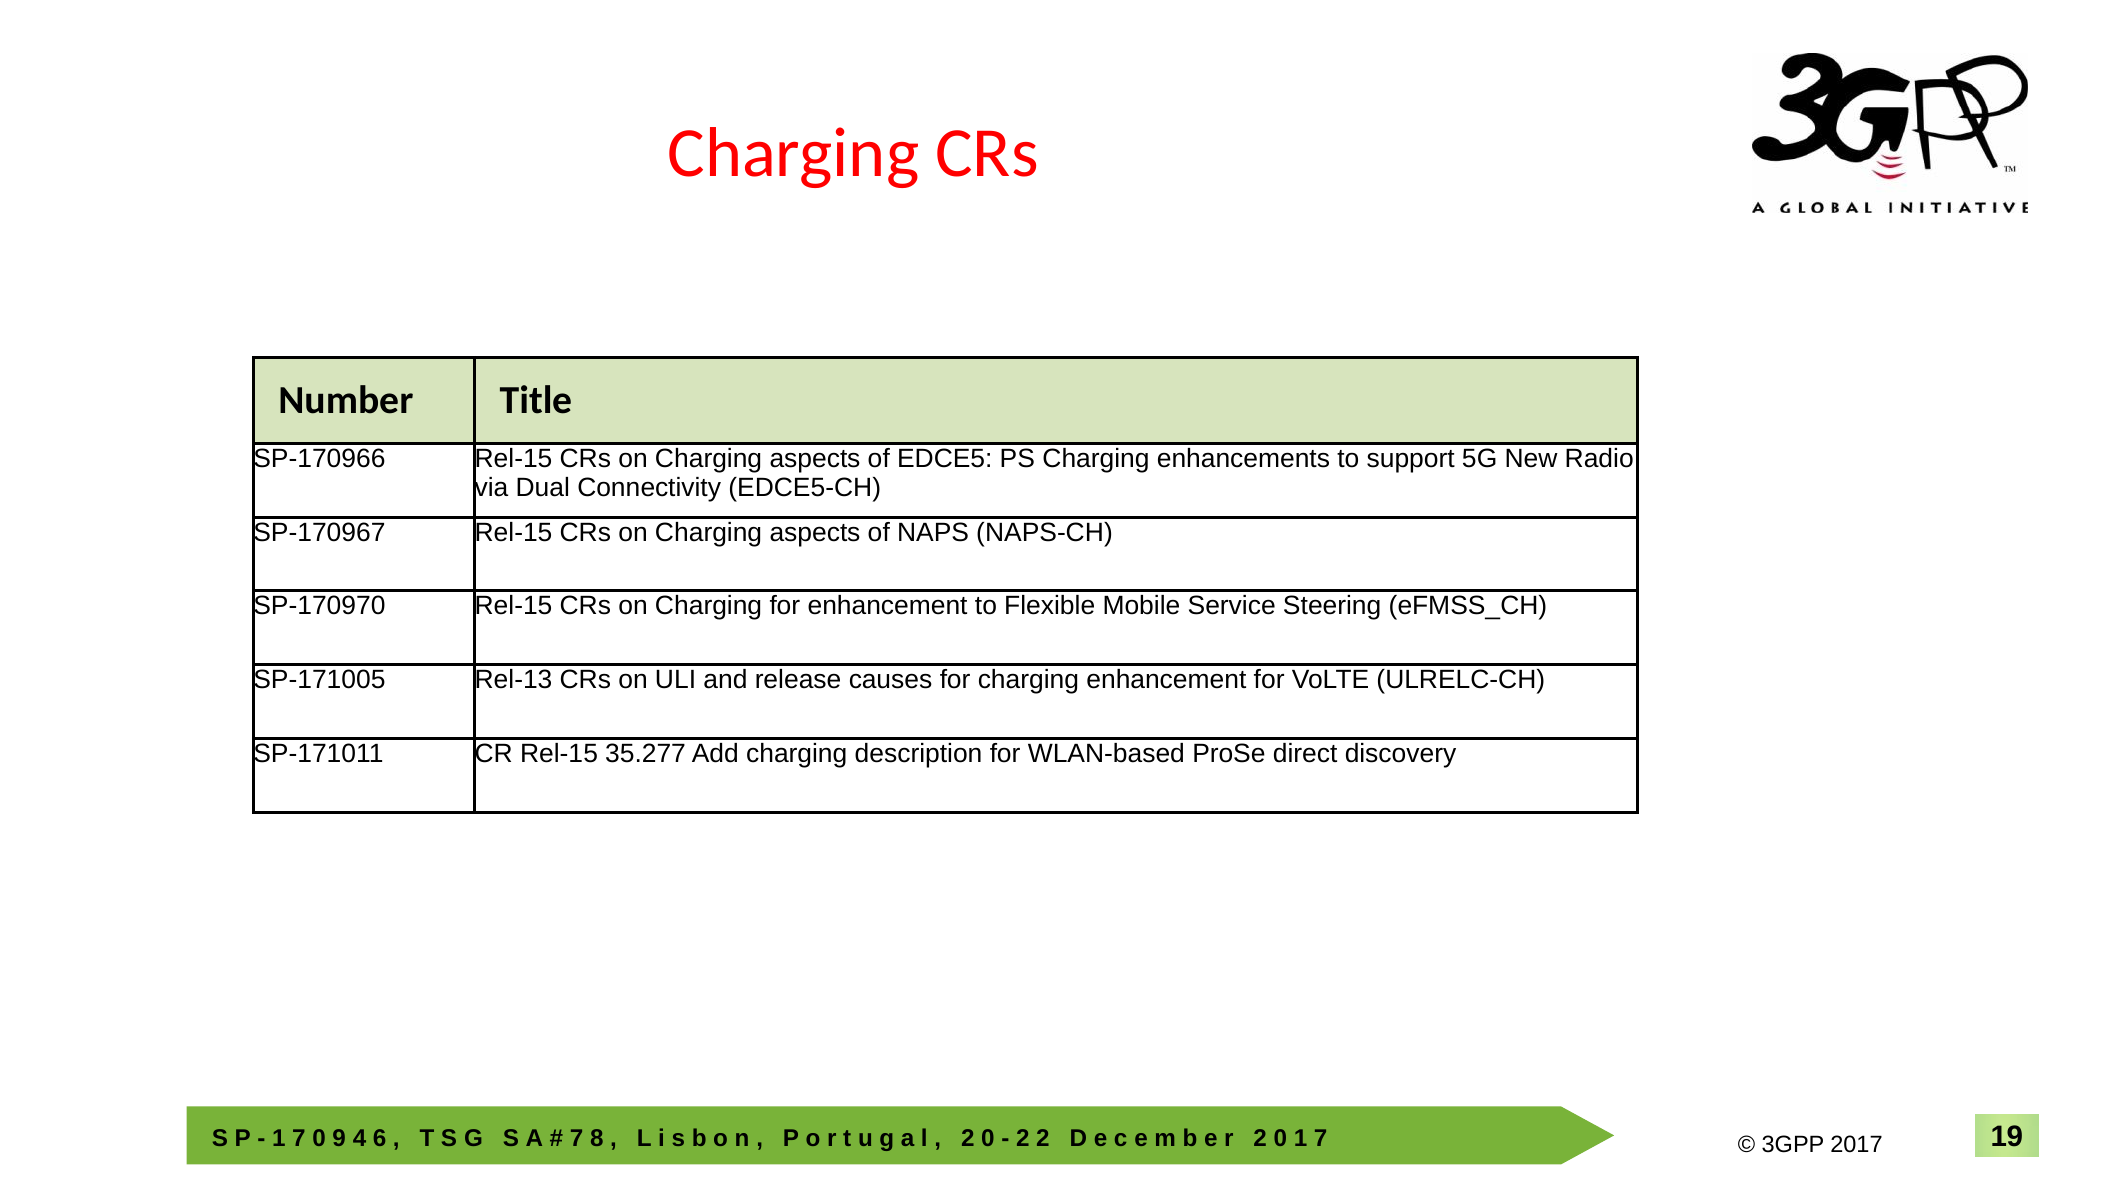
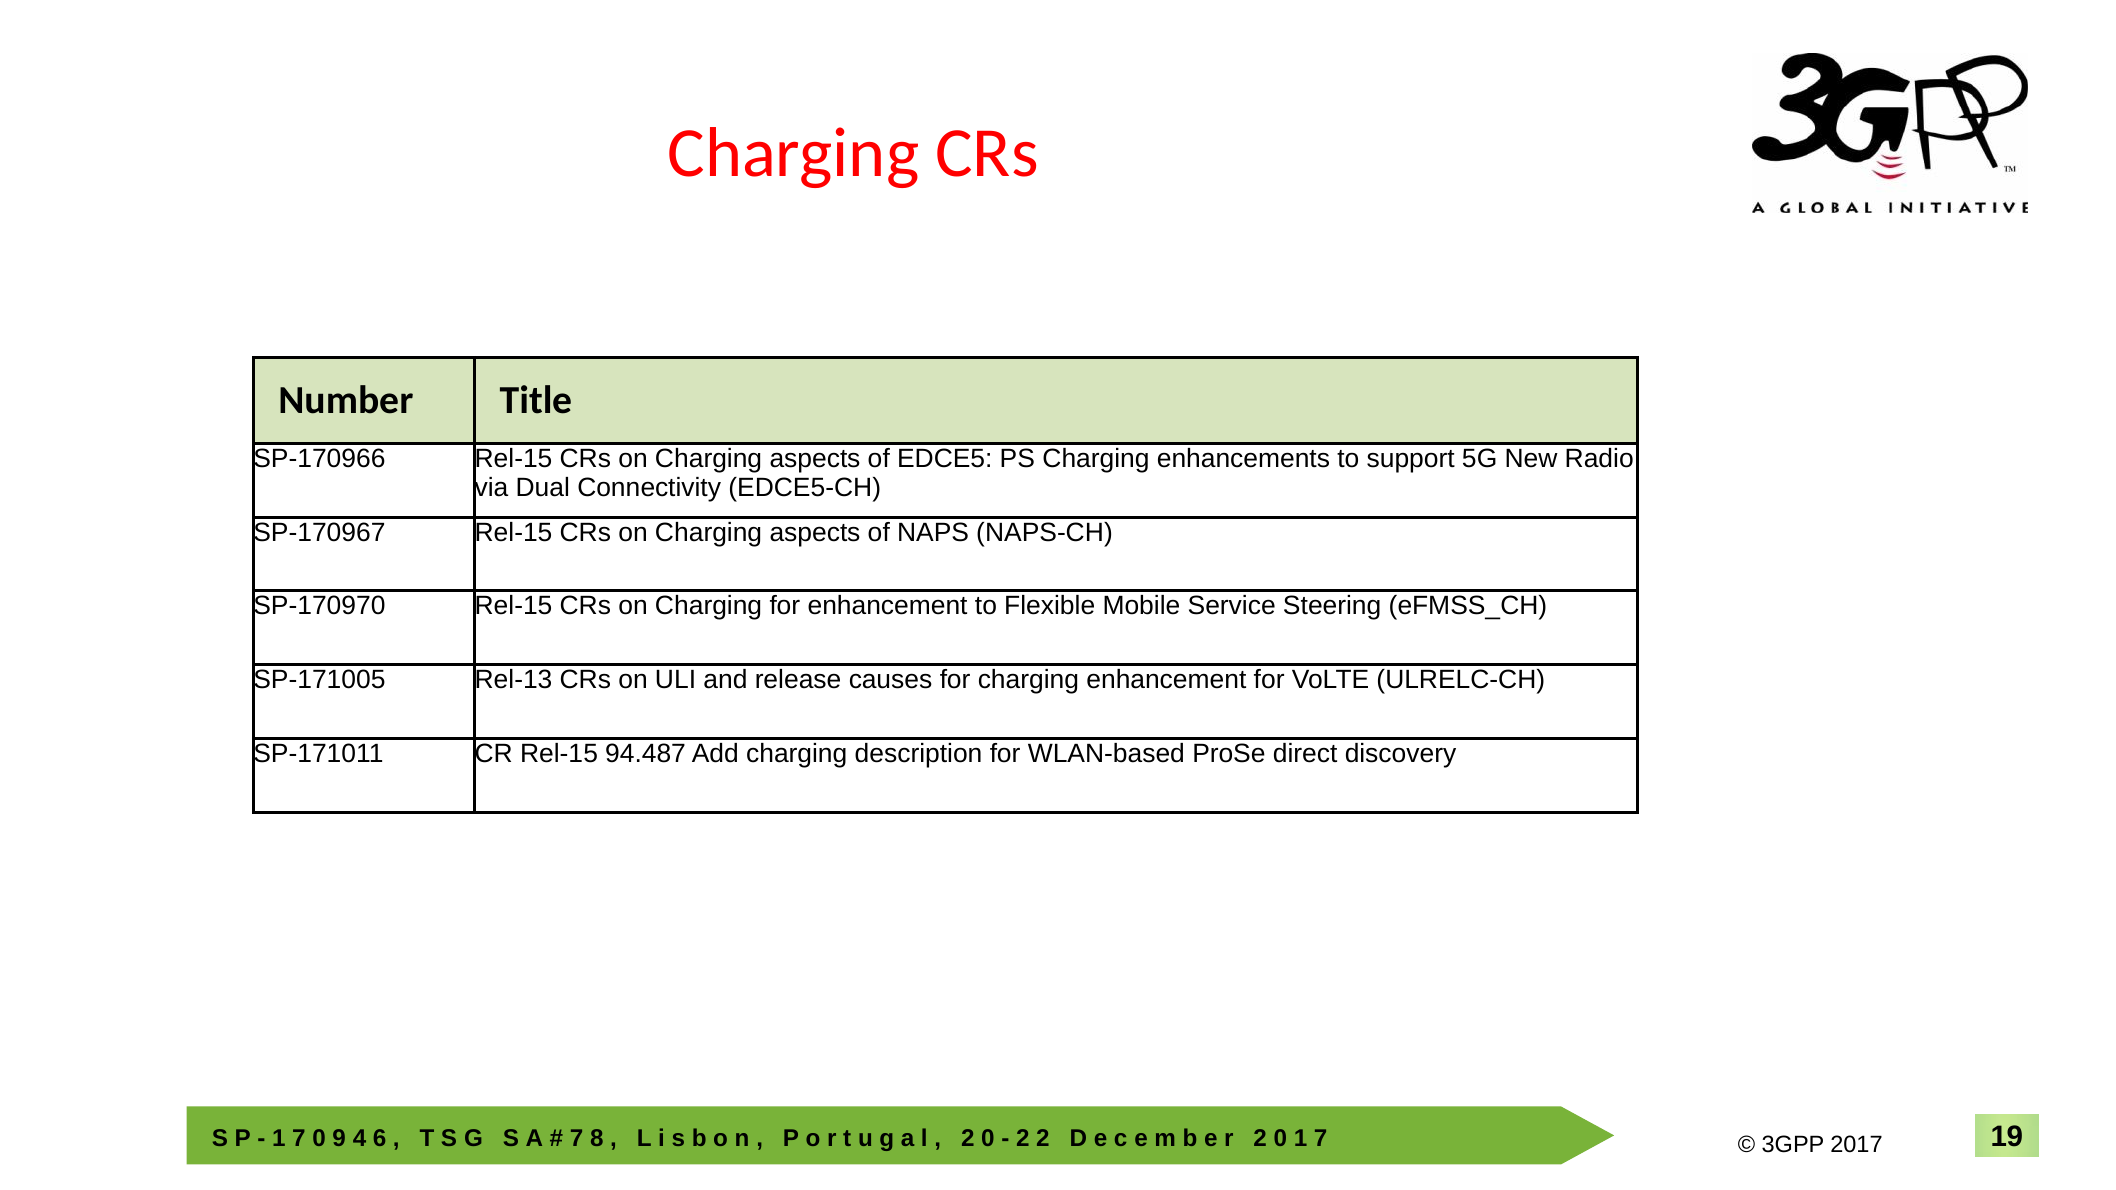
35.277: 35.277 -> 94.487
